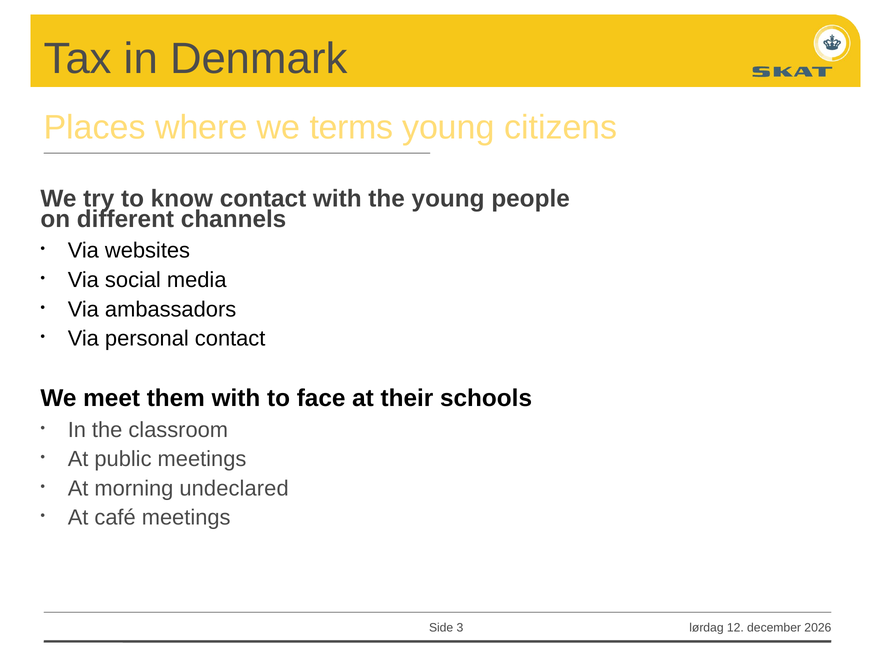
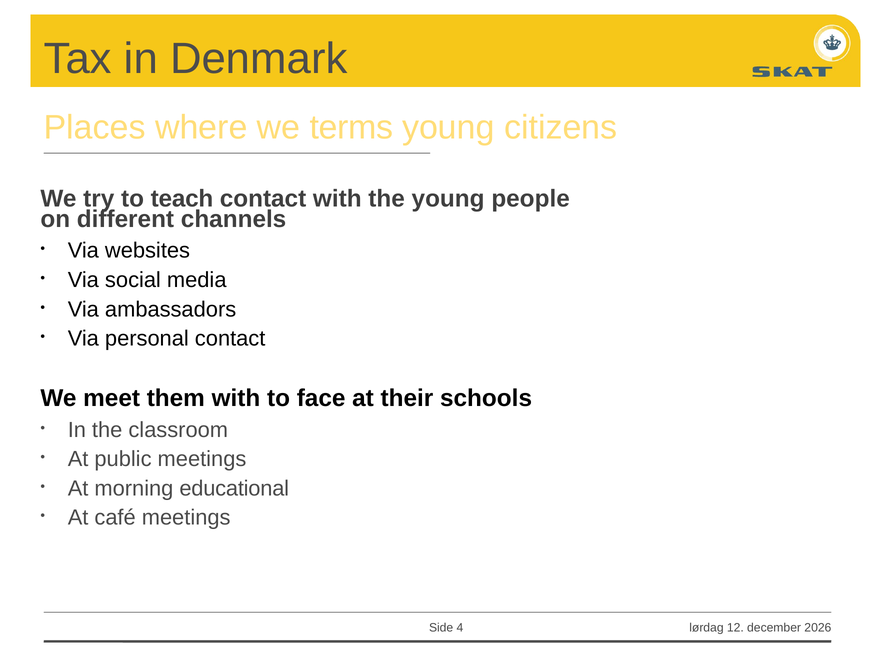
know: know -> teach
undeclared: undeclared -> educational
3: 3 -> 4
